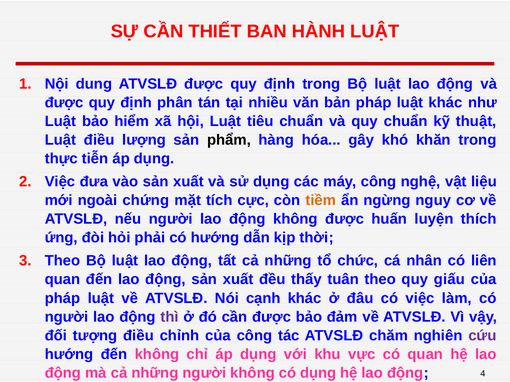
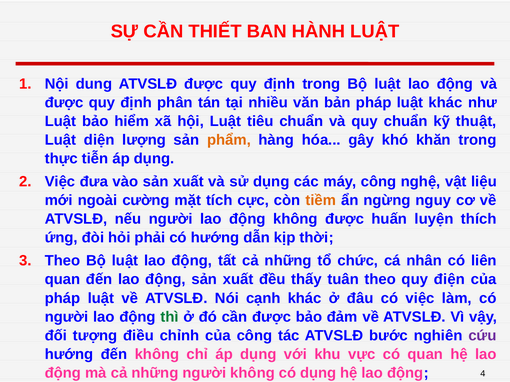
Luật điều: điều -> diện
phẩm colour: black -> orange
chứng: chứng -> cường
giấu: giấu -> điện
thì colour: purple -> green
chăm: chăm -> bước
